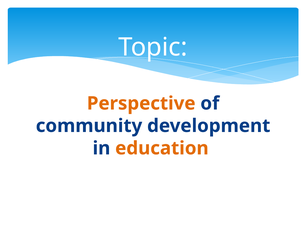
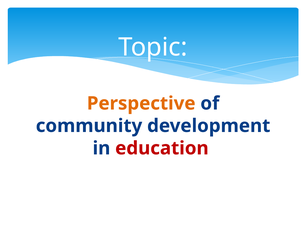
education colour: orange -> red
